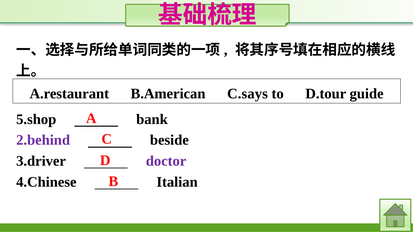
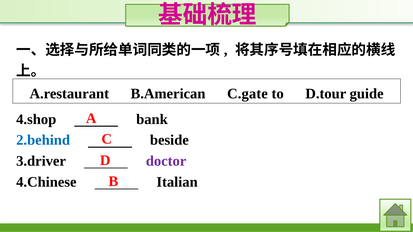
C.says: C.says -> C.gate
5.shop: 5.shop -> 4.shop
2.behind colour: purple -> blue
